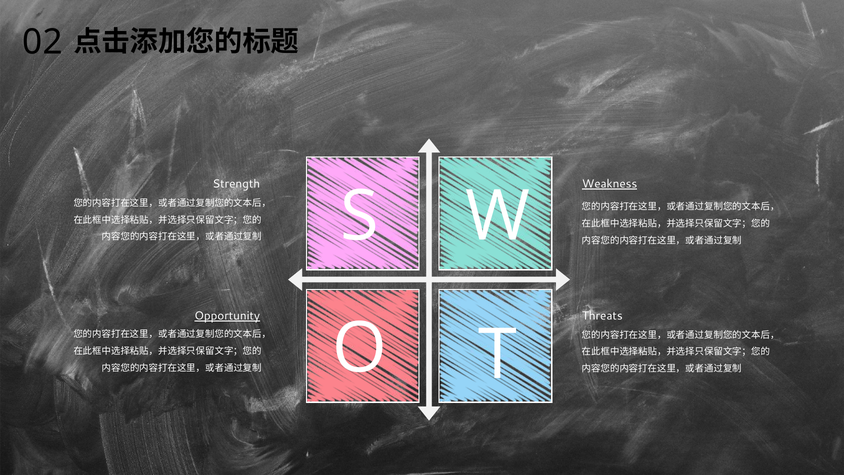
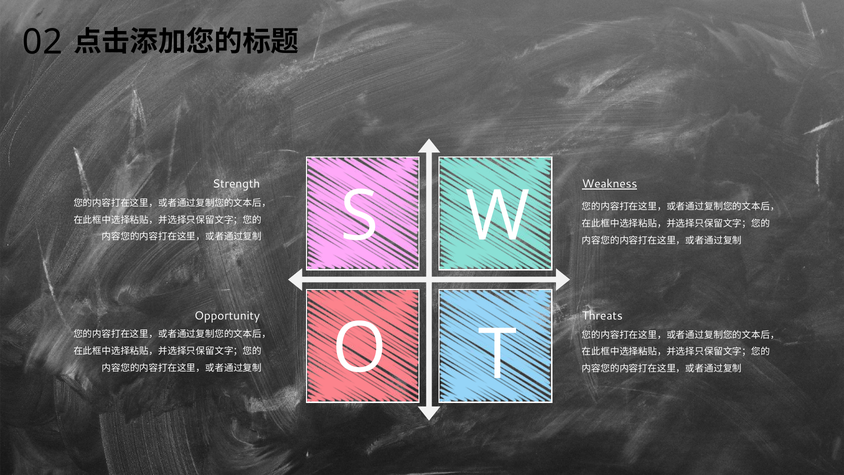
Opportunity underline: present -> none
